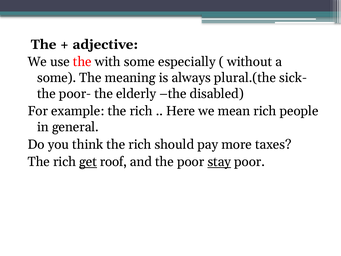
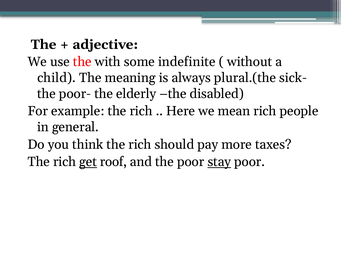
especially: especially -> indefinite
some at (57, 78): some -> child
